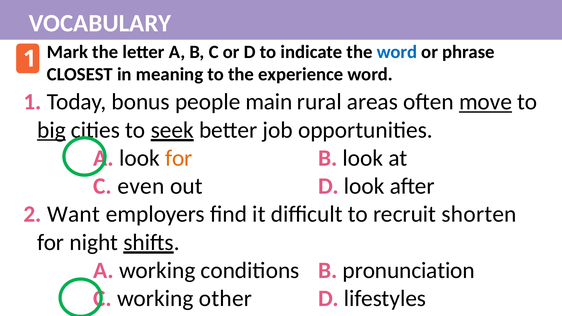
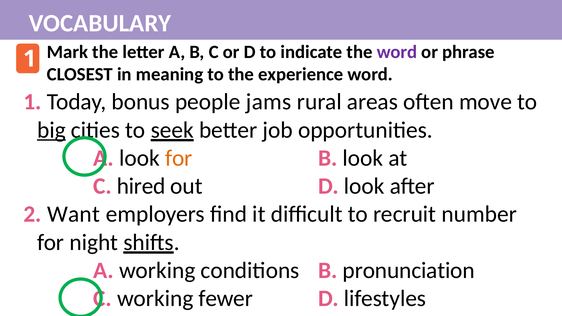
word at (397, 52) colour: blue -> purple
main: main -> jams
move underline: present -> none
even: even -> hired
shorten: shorten -> number
other: other -> fewer
